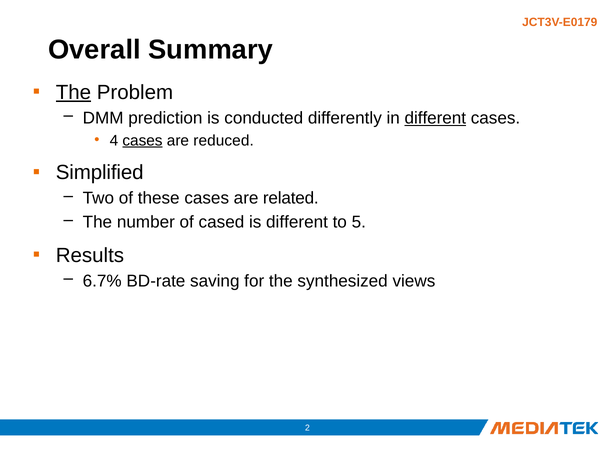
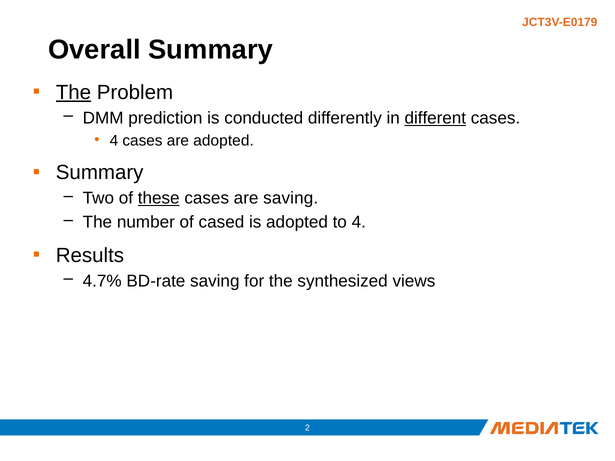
cases at (142, 141) underline: present -> none
are reduced: reduced -> adopted
Simplified at (100, 173): Simplified -> Summary
these underline: none -> present
are related: related -> saving
is different: different -> adopted
to 5: 5 -> 4
6.7%: 6.7% -> 4.7%
